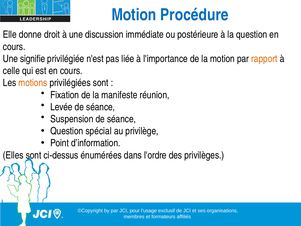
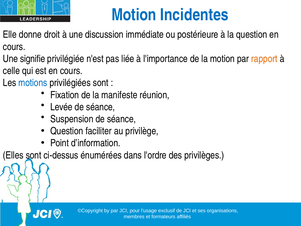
Procédure: Procédure -> Incidentes
motions colour: orange -> blue
spécial: spécial -> faciliter
